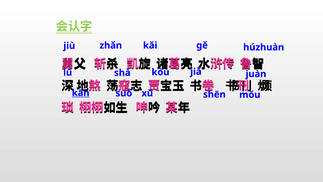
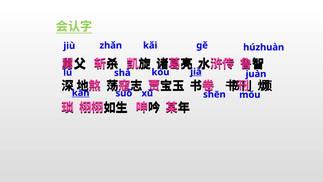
jiǎ underline: none -> present
